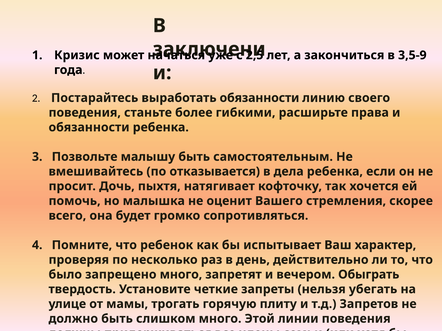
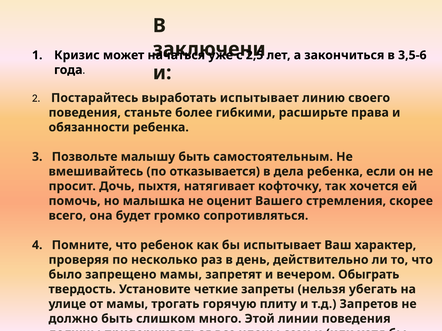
3,5-9: 3,5-9 -> 3,5-6
выработать обязанности: обязанности -> испытывает
запрещено много: много -> мамы
